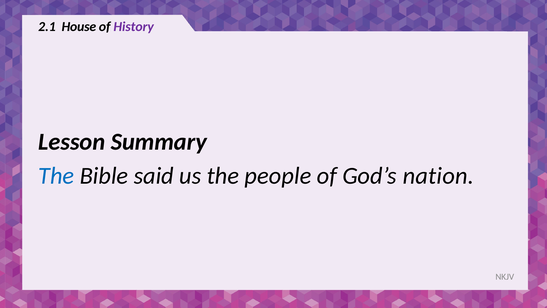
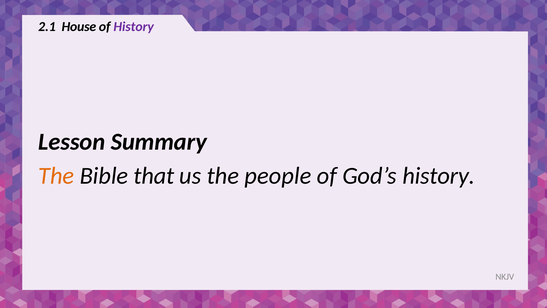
The at (56, 176) colour: blue -> orange
said: said -> that
God’s nation: nation -> history
